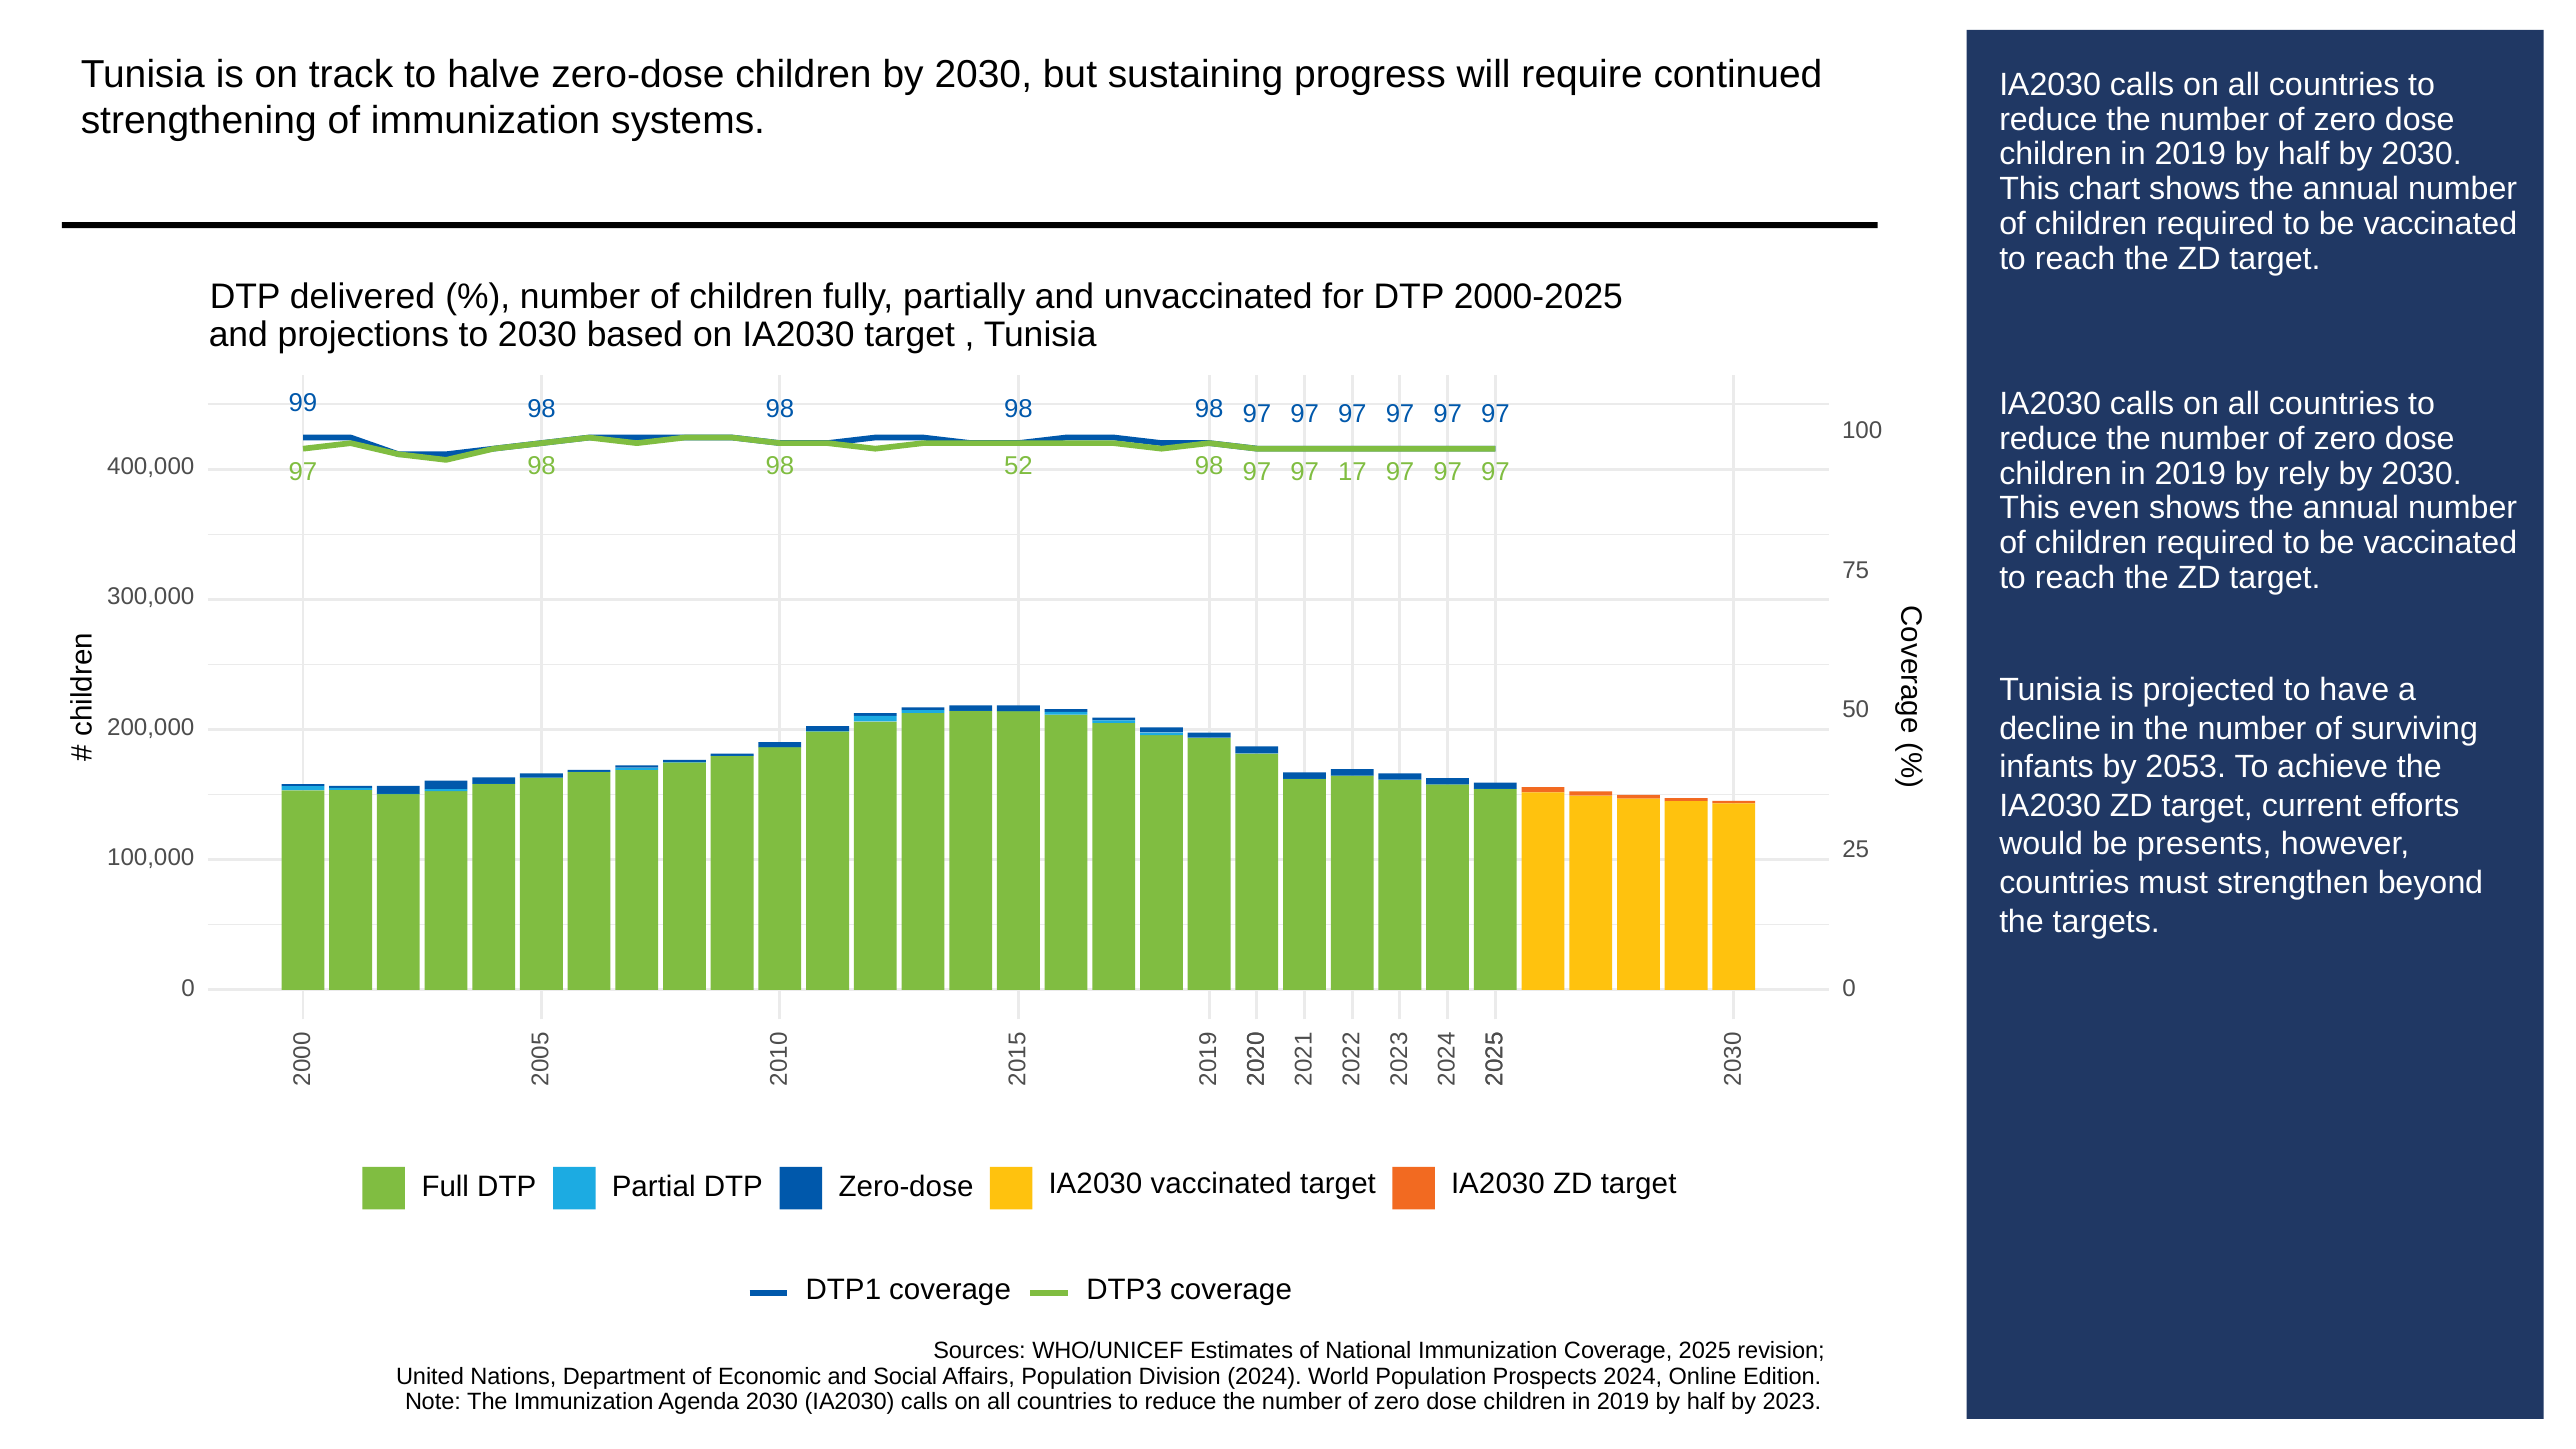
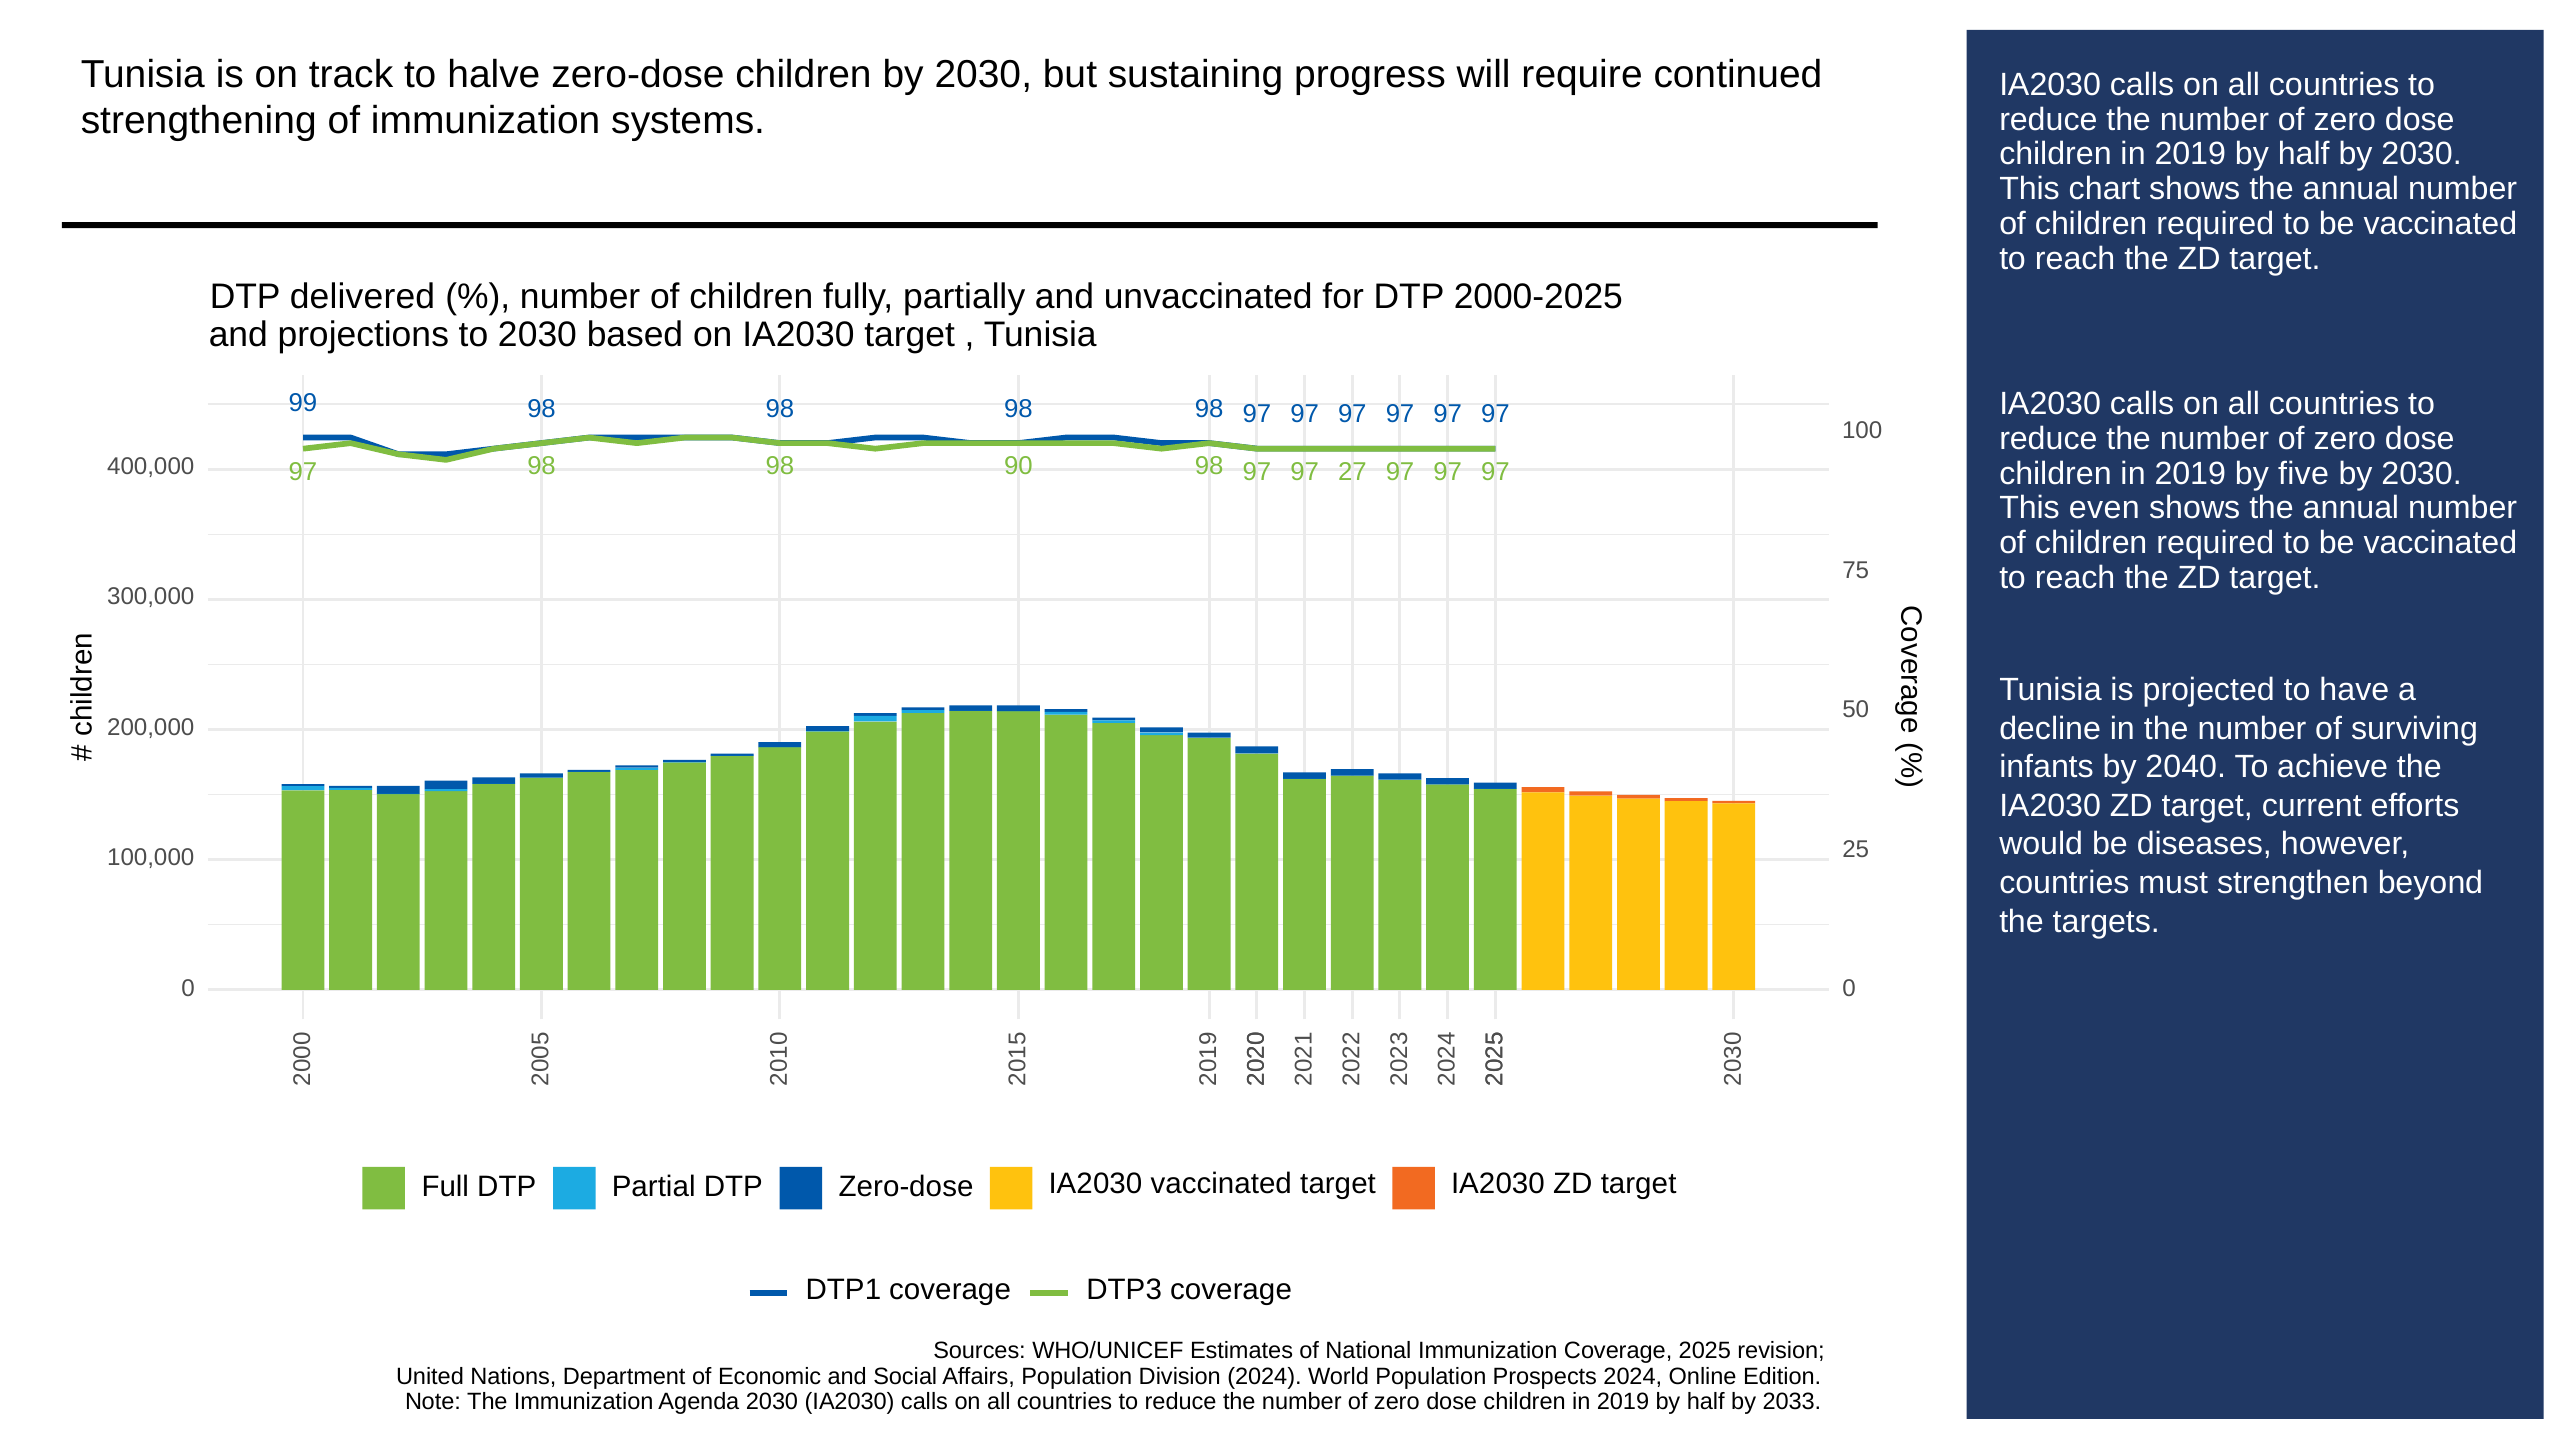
rely: rely -> five
52: 52 -> 90
17: 17 -> 27
2053: 2053 -> 2040
presents: presents -> diseases
2023: 2023 -> 2033
